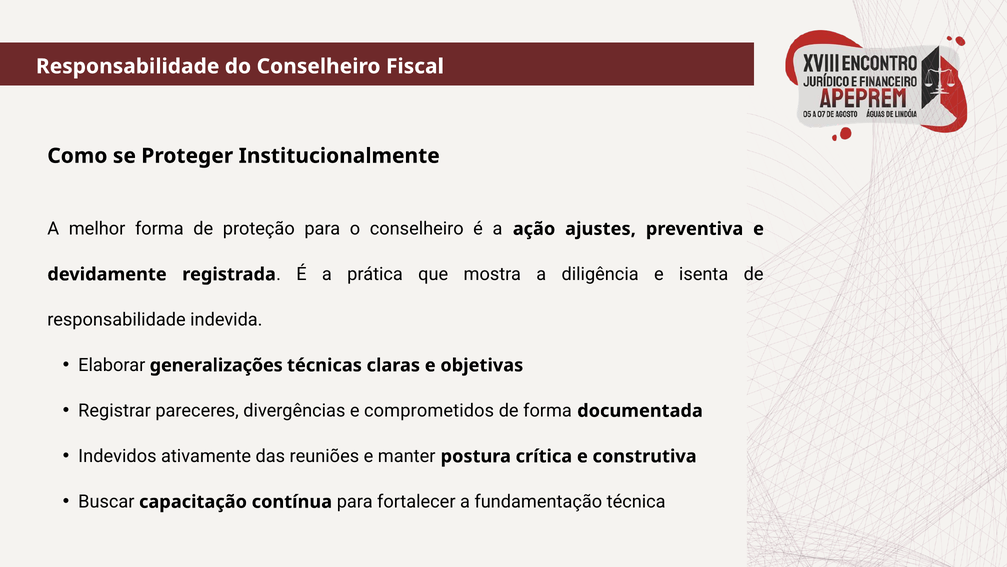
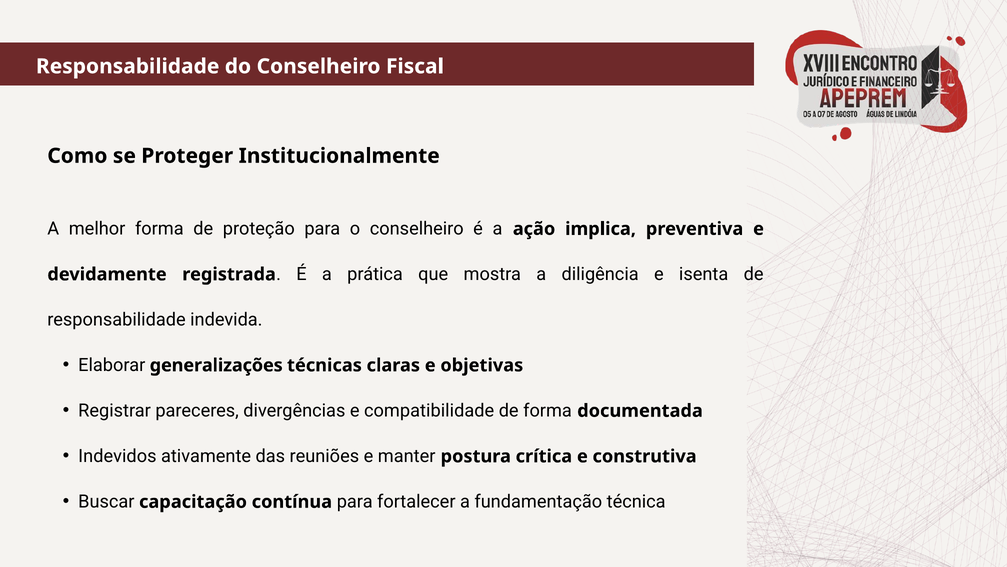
ajustes: ajustes -> implica
comprometidos: comprometidos -> compatibilidade
